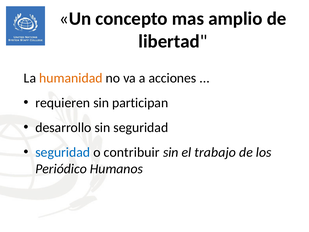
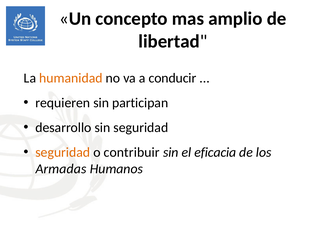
acciones: acciones -> conducir
seguridad at (63, 152) colour: blue -> orange
trabajo: trabajo -> eficacia
Periódico: Periódico -> Armadas
